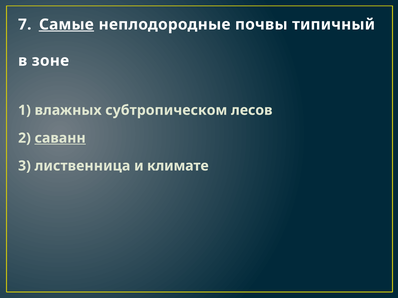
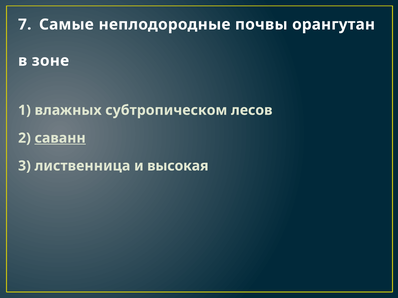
Самые underline: present -> none
типичный: типичный -> орангутан
климате: климате -> высокая
